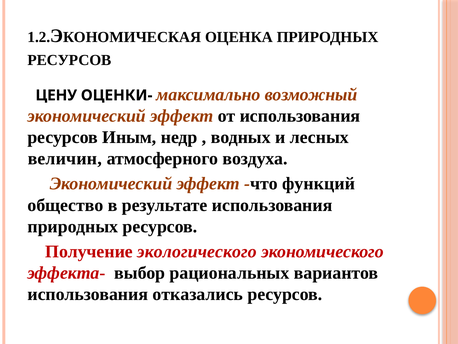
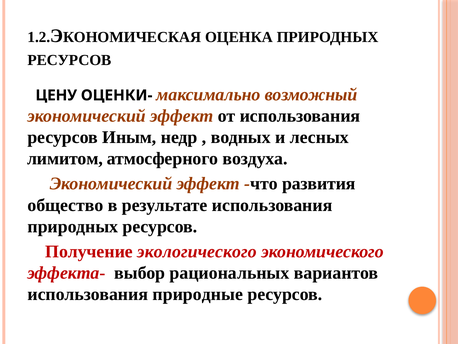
величин: величин -> лимитом
функций: функций -> развития
отказались: отказались -> природные
